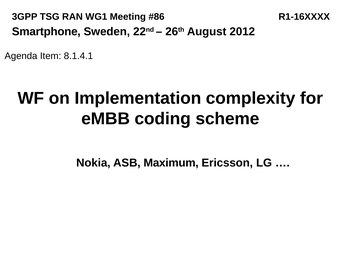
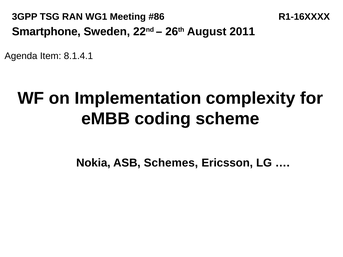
2012: 2012 -> 2011
Maximum: Maximum -> Schemes
